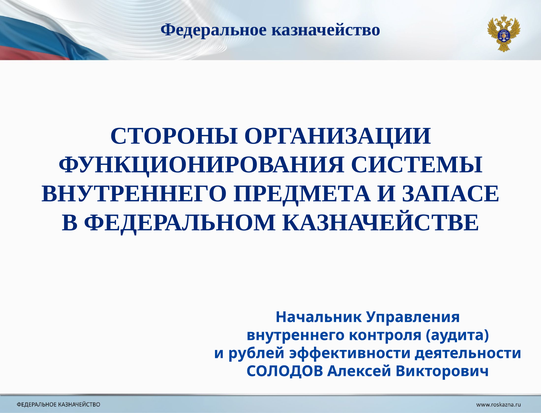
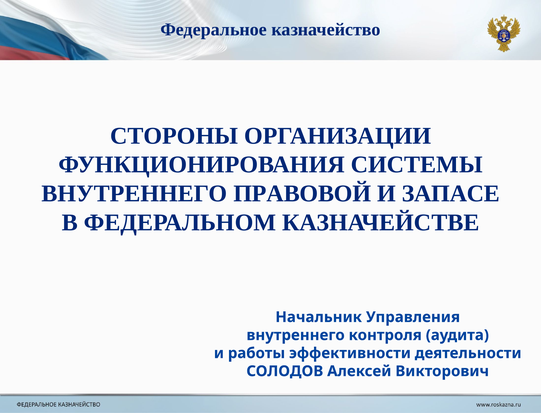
ПРЕДМЕТА: ПРЕДМЕТА -> ПРАВОВОЙ
рублей: рублей -> работы
